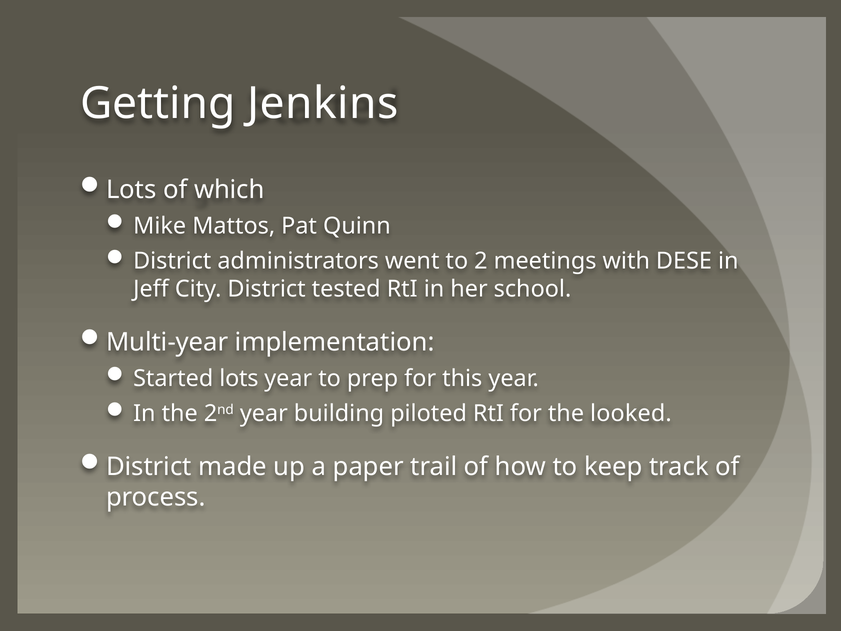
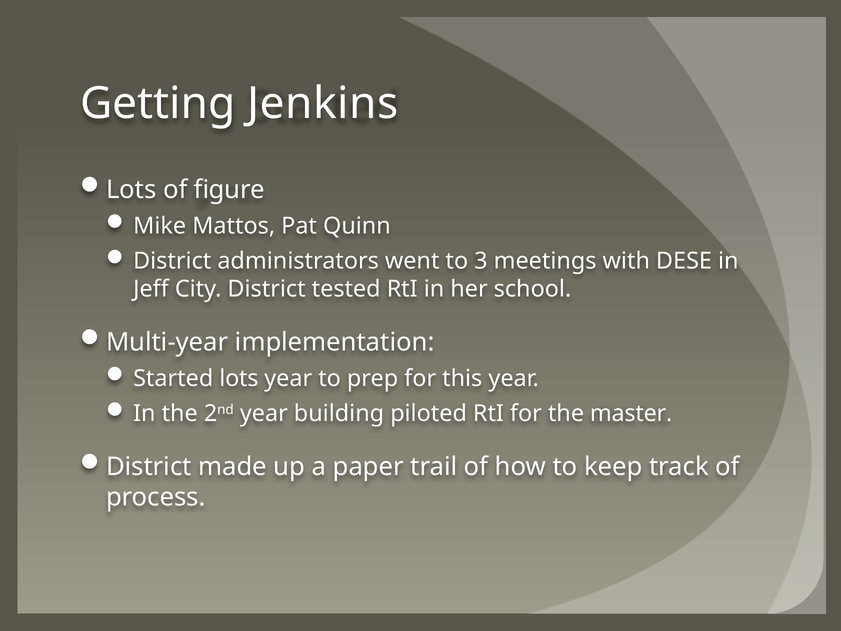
which: which -> figure
2: 2 -> 3
looked: looked -> master
